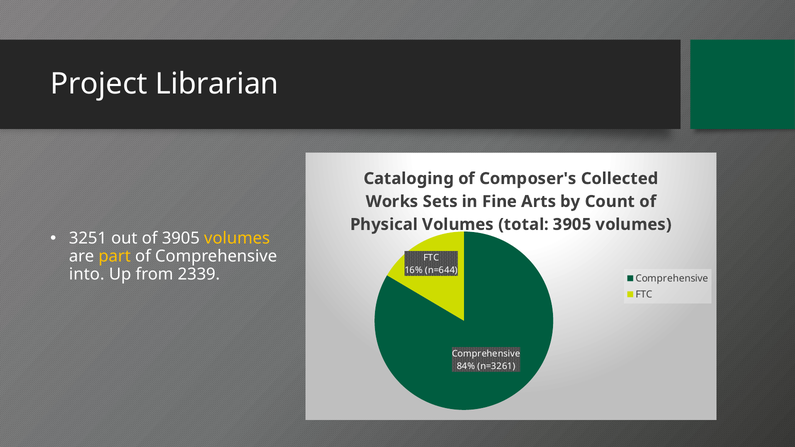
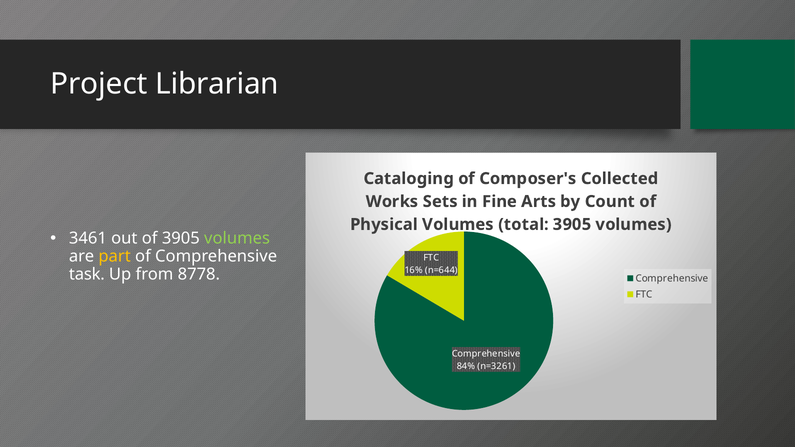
3251: 3251 -> 3461
volumes at (237, 239) colour: yellow -> light green
into: into -> task
2339: 2339 -> 8778
